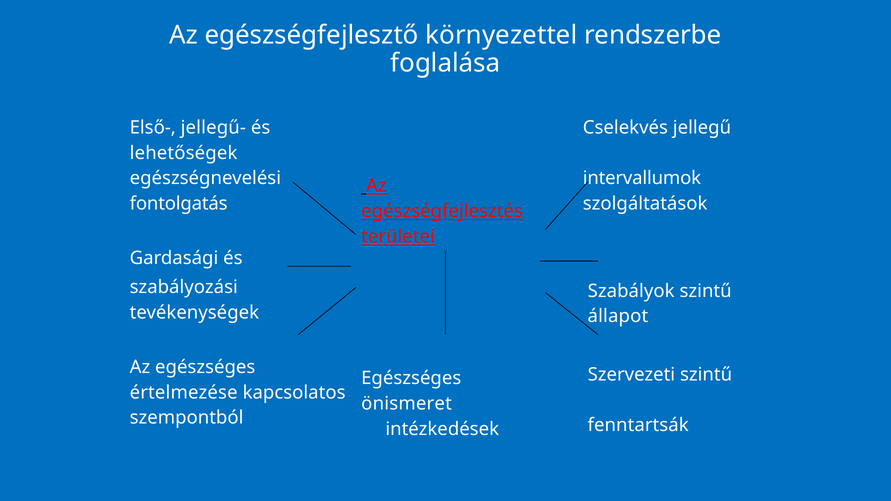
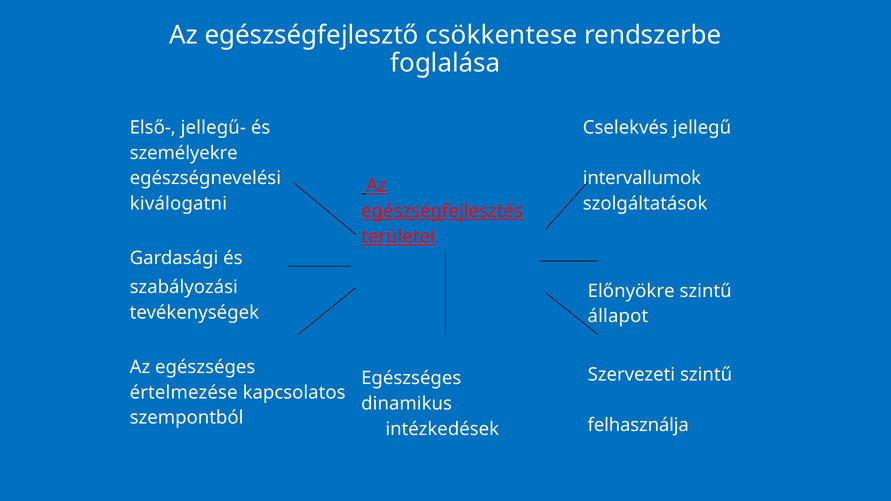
környezettel: környezettel -> csökkentese
lehetőségek: lehetőségek -> személyekre
fontolgatás: fontolgatás -> kiválogatni
Szabályok: Szabályok -> Előnyökre
önismeret: önismeret -> dinamikus
fenntartsák: fenntartsák -> felhasználja
